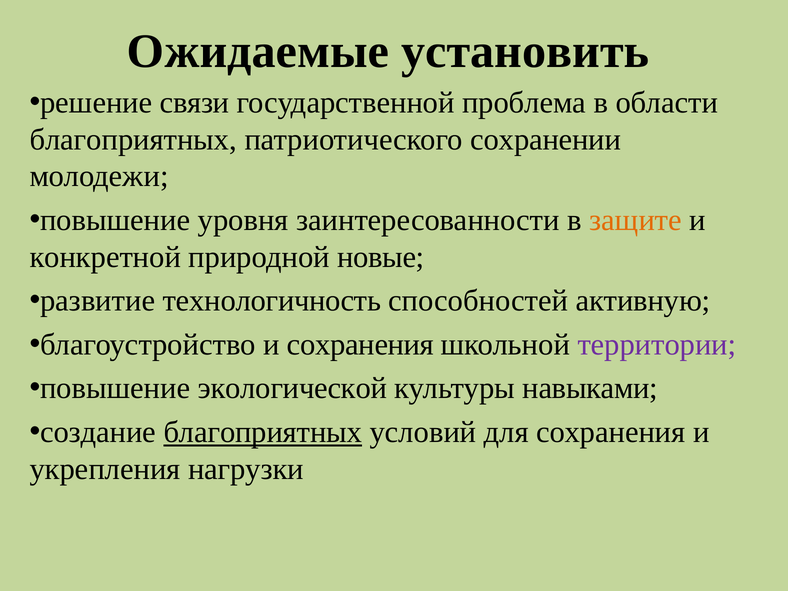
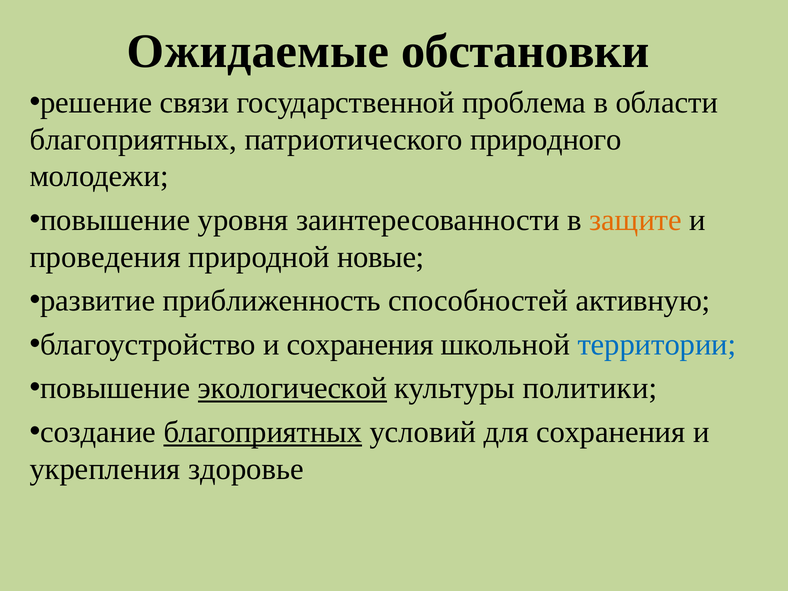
установить: установить -> обстановки
сохранении: сохранении -> природного
конкретной: конкретной -> проведения
технологичность: технологичность -> приближенность
территории colour: purple -> blue
экологической underline: none -> present
навыками: навыками -> политики
нагрузки: нагрузки -> здоровье
